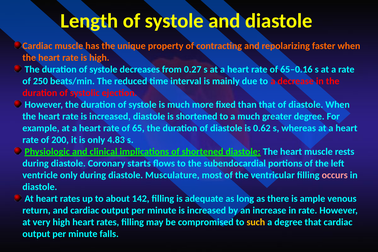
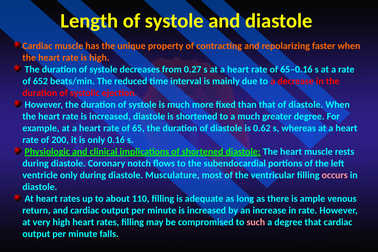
250: 250 -> 652
4.83: 4.83 -> 0.16
starts: starts -> notch
142: 142 -> 110
such colour: yellow -> pink
